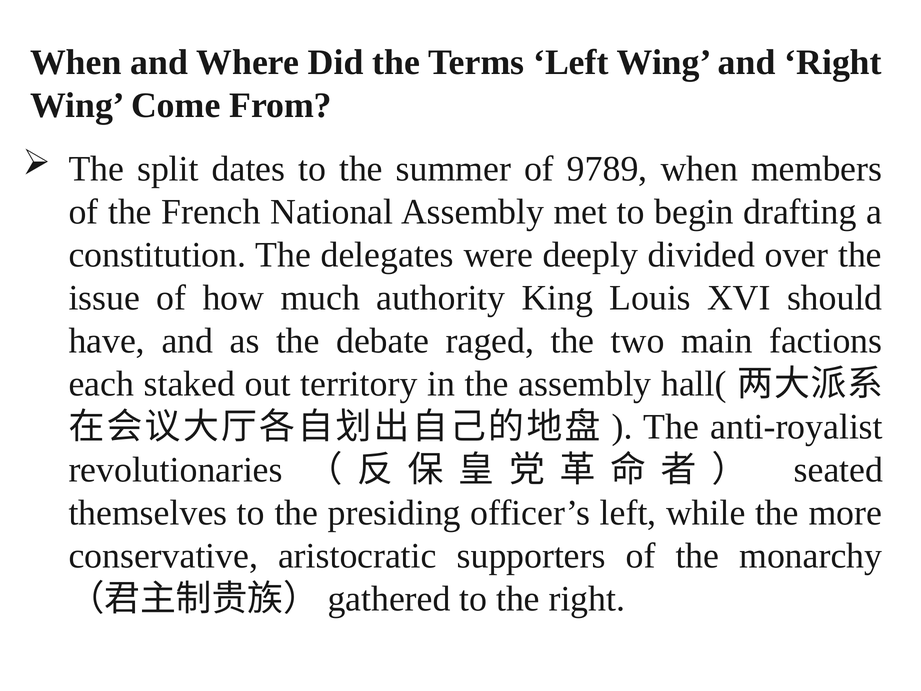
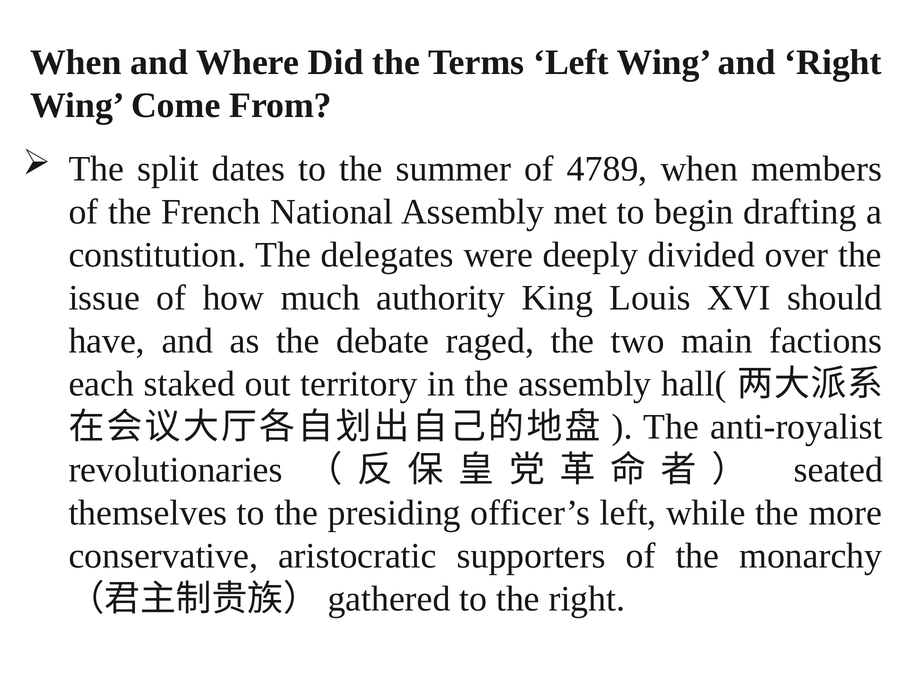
9789: 9789 -> 4789
